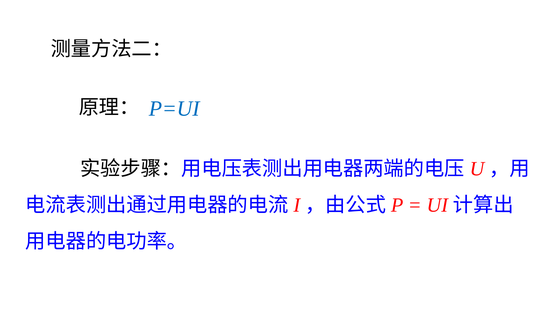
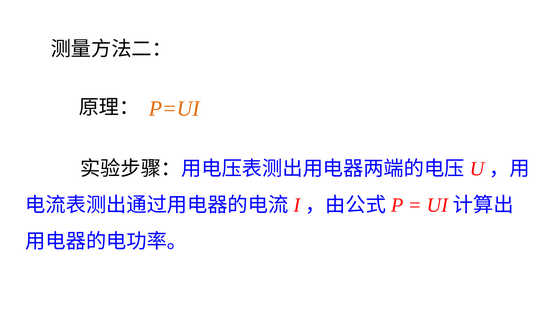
P=UI colour: blue -> orange
